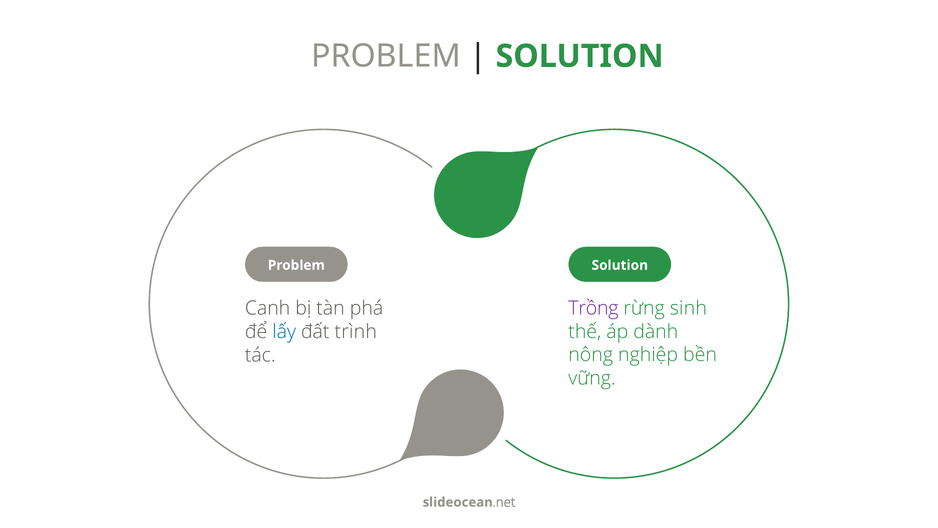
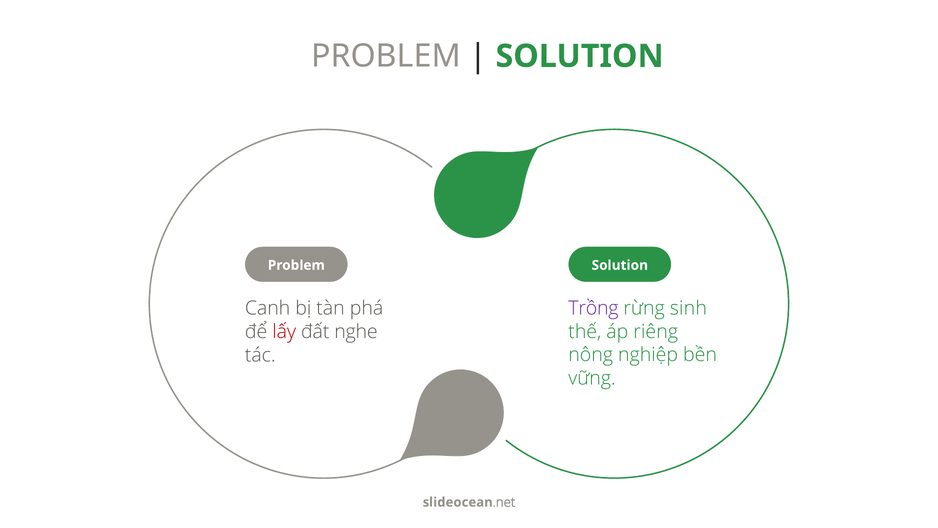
lấy colour: blue -> red
trình: trình -> nghe
dành: dành -> riêng
